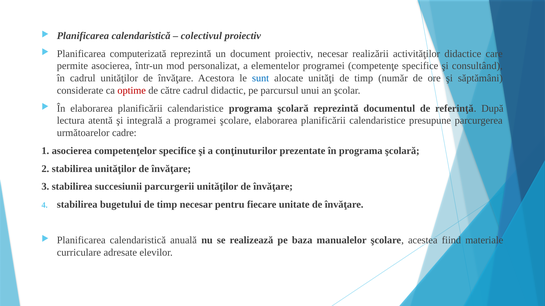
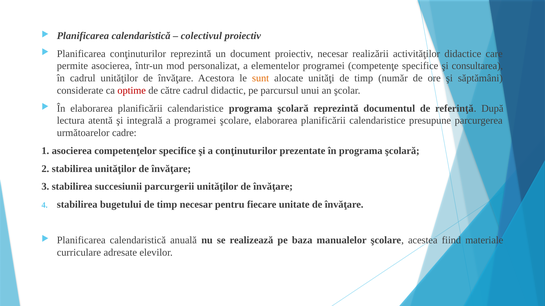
Planificarea computerizată: computerizată -> conţinuturilor
consultând: consultând -> consultarea
sunt colour: blue -> orange
